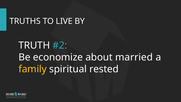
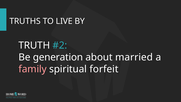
economize: economize -> generation
family colour: yellow -> pink
rested: rested -> forfeit
